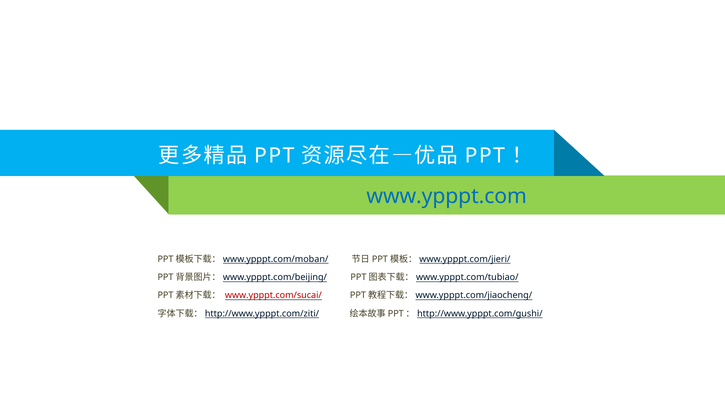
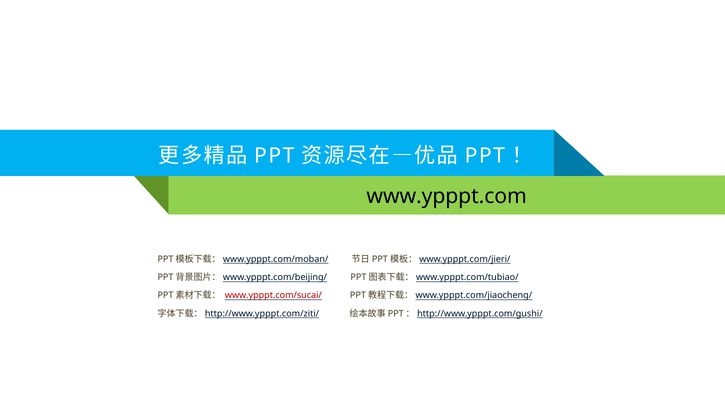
www.ypppt.com colour: blue -> black
